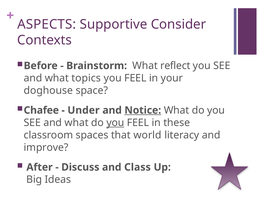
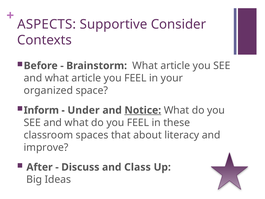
Brainstorm What reflect: reflect -> article
and what topics: topics -> article
doghouse: doghouse -> organized
Chafee: Chafee -> Inform
you at (115, 123) underline: present -> none
world: world -> about
